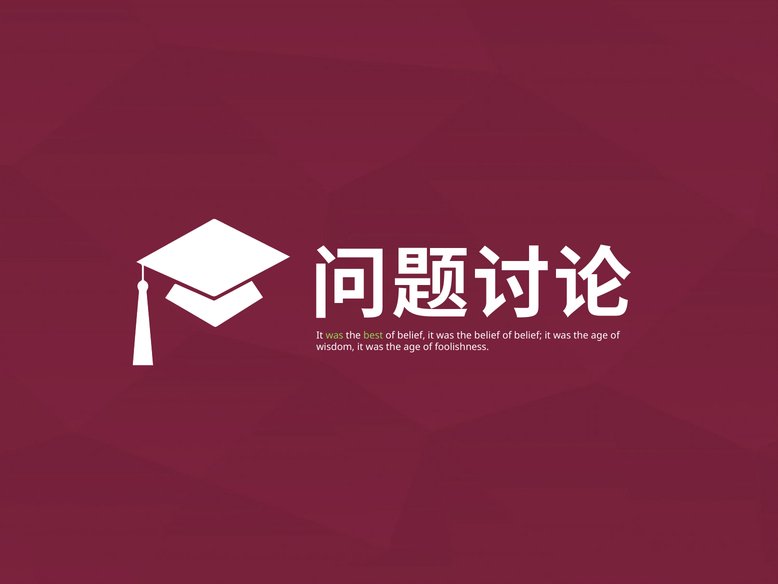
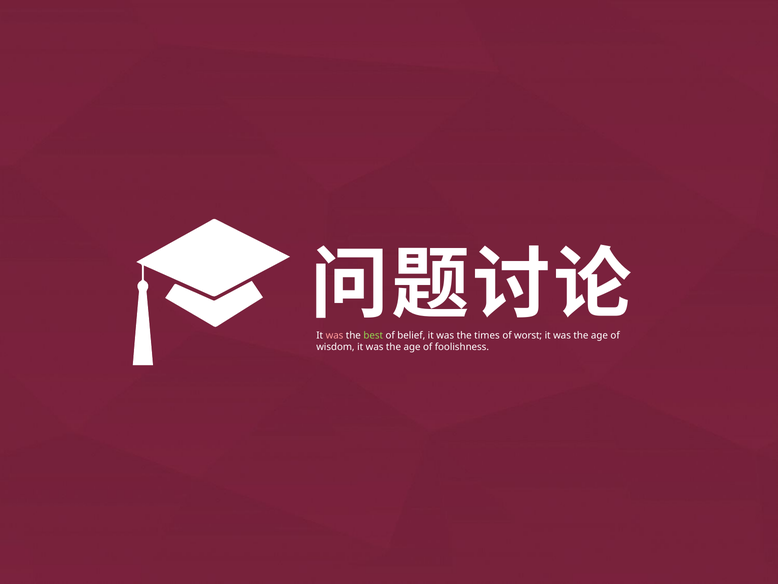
was at (335, 335) colour: light green -> pink
the belief: belief -> times
belief at (528, 335): belief -> worst
